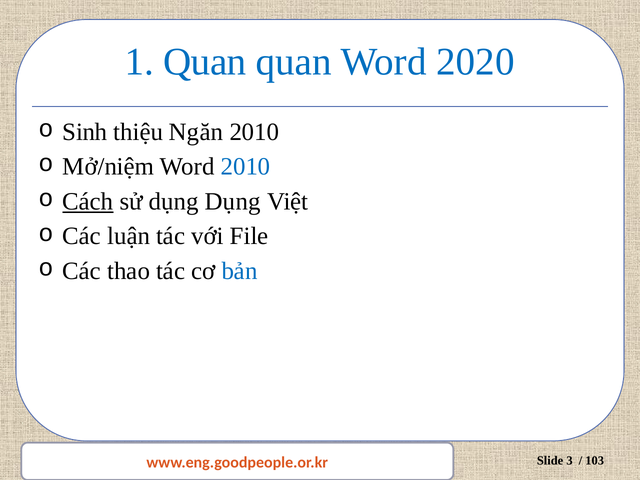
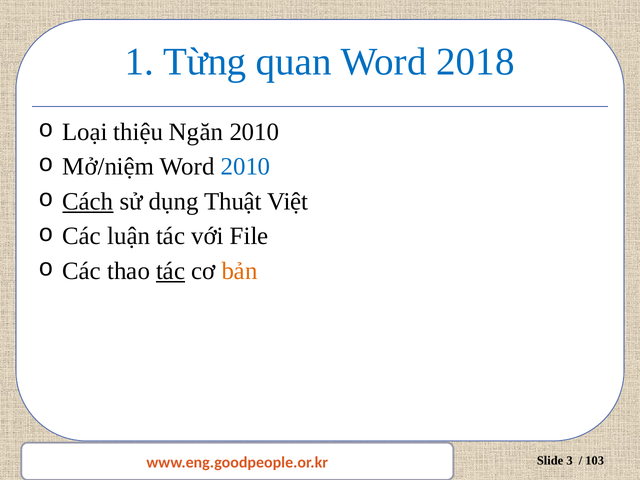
1 Quan: Quan -> Từng
2020: 2020 -> 2018
Sinh: Sinh -> Loại
dụng Dụng: Dụng -> Thuật
tác at (171, 271) underline: none -> present
bản colour: blue -> orange
